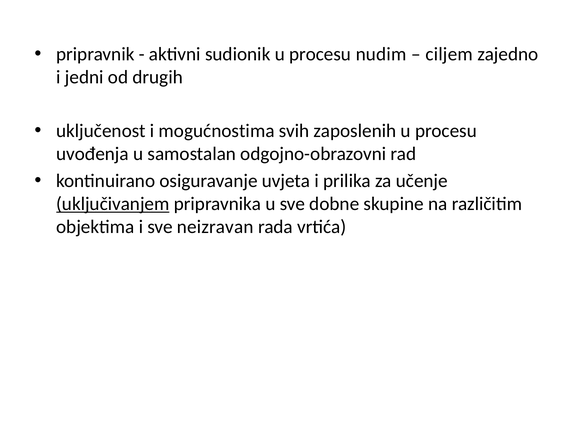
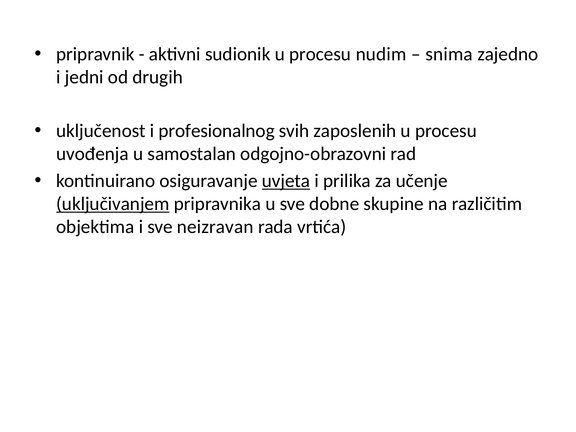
ciljem: ciljem -> snima
mogućnostima: mogućnostima -> profesionalnog
uvjeta underline: none -> present
